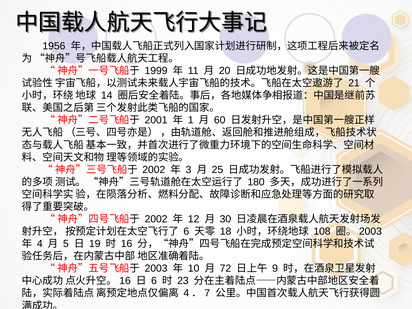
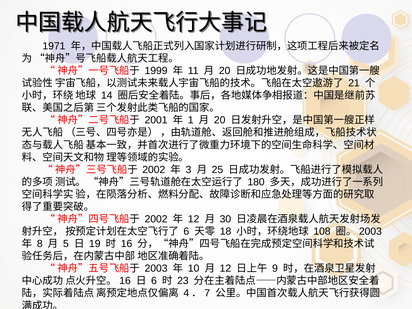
1956: 1956 -> 1971
60 at (220, 120): 60 -> 20
4: 4 -> 8
72 at (225, 269): 72 -> 12
